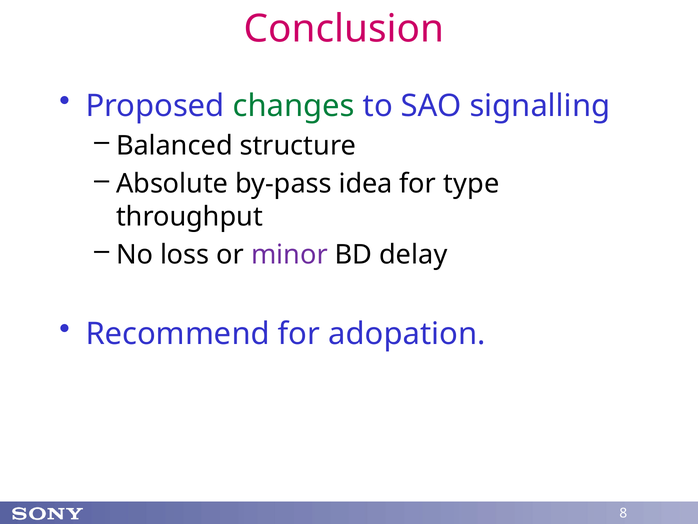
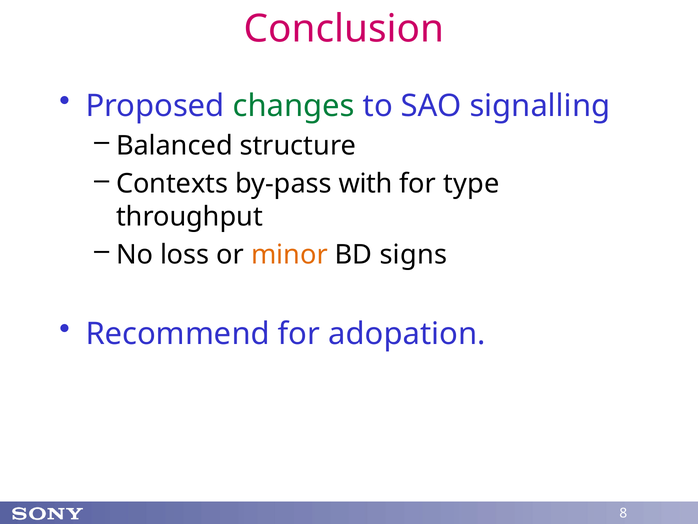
Absolute: Absolute -> Contexts
idea: idea -> with
minor colour: purple -> orange
delay: delay -> signs
